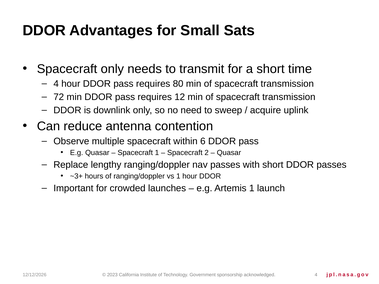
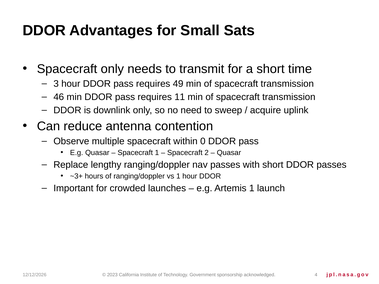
4 at (56, 84): 4 -> 3
80: 80 -> 49
72: 72 -> 46
12: 12 -> 11
6: 6 -> 0
